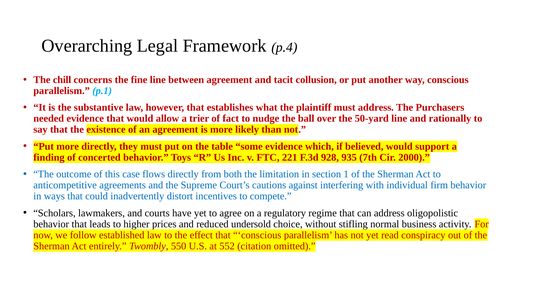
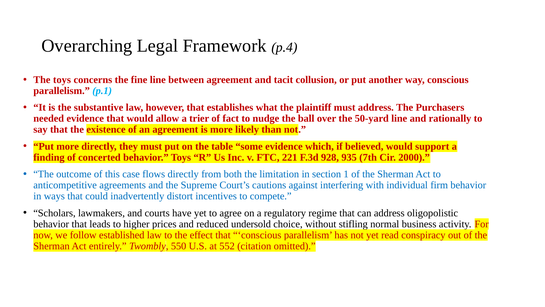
The chill: chill -> toys
